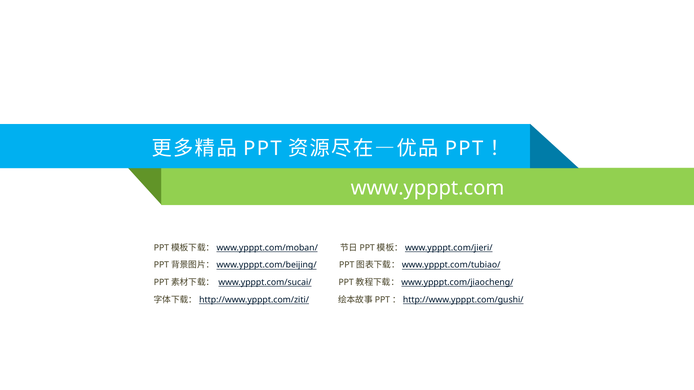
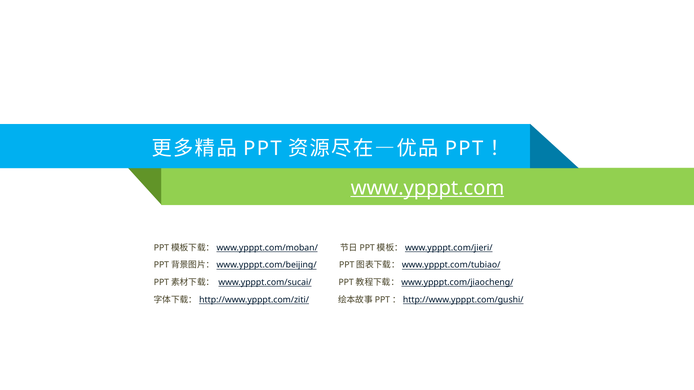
www.ypppt.com underline: none -> present
